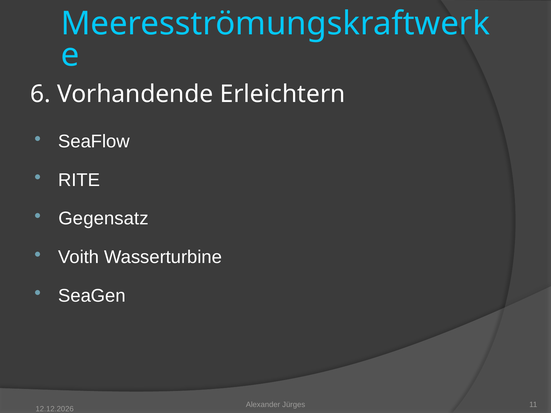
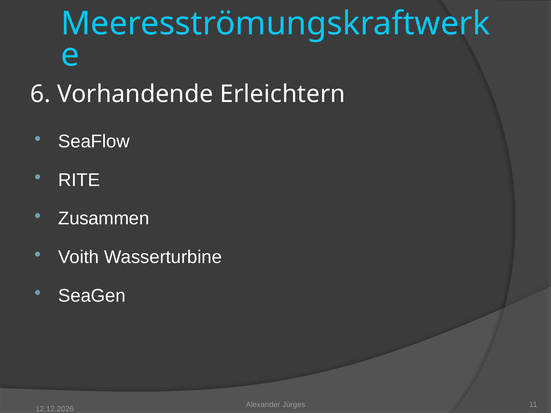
Gegensatz: Gegensatz -> Zusammen
